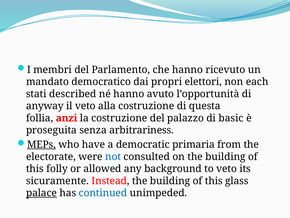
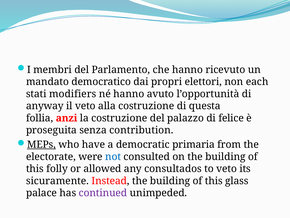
described: described -> modifiers
basic: basic -> felice
arbitrariness: arbitrariness -> contribution
background: background -> consultados
palace underline: present -> none
continued colour: blue -> purple
